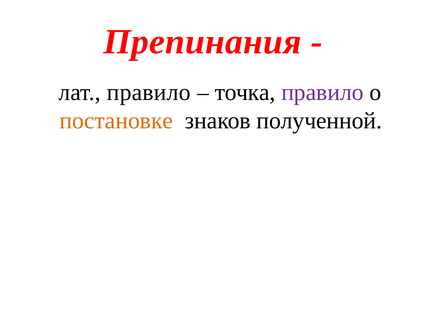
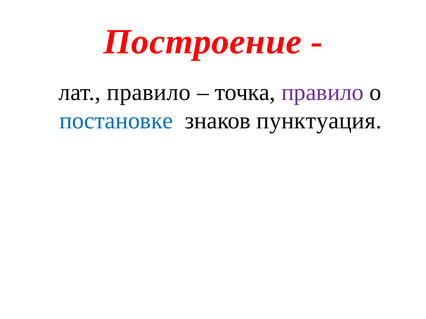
Препинания: Препинания -> Построение
постановке colour: orange -> blue
полученной: полученной -> пунктуация
